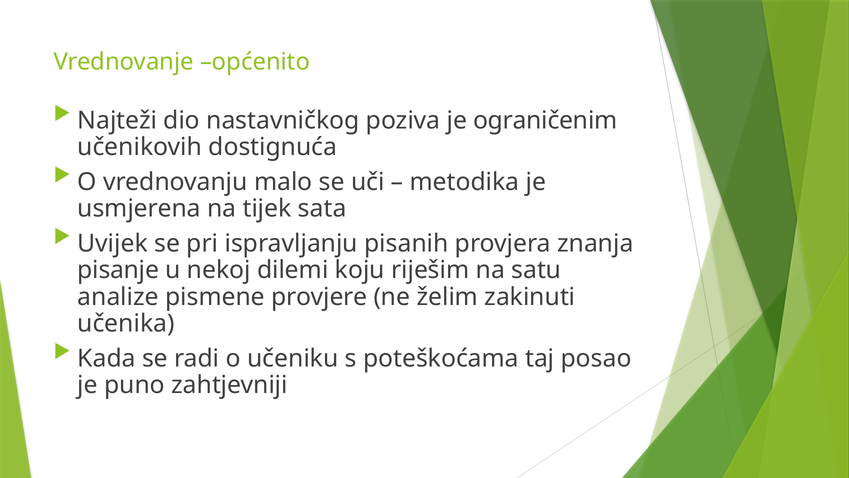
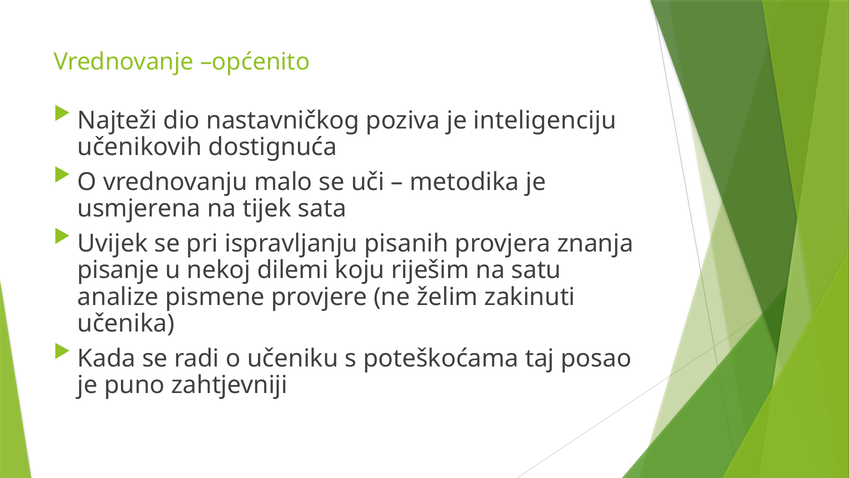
ograničenim: ograničenim -> inteligenciju
